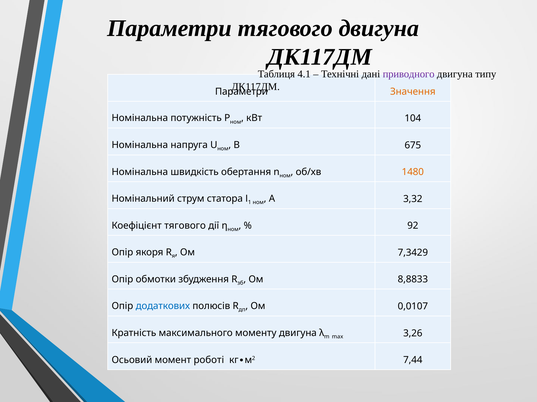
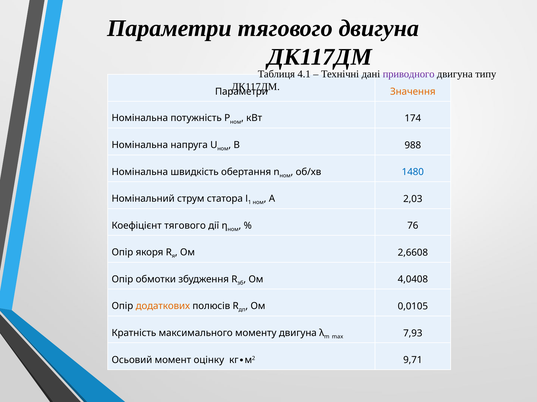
104: 104 -> 174
675: 675 -> 988
1480 colour: orange -> blue
3,32: 3,32 -> 2,03
92: 92 -> 76
7,3429: 7,3429 -> 2,6608
8,8833: 8,8833 -> 4,0408
додаткових colour: blue -> orange
0,0107: 0,0107 -> 0,0105
3,26: 3,26 -> 7,93
7,44: 7,44 -> 9,71
роботі: роботі -> оцінку
